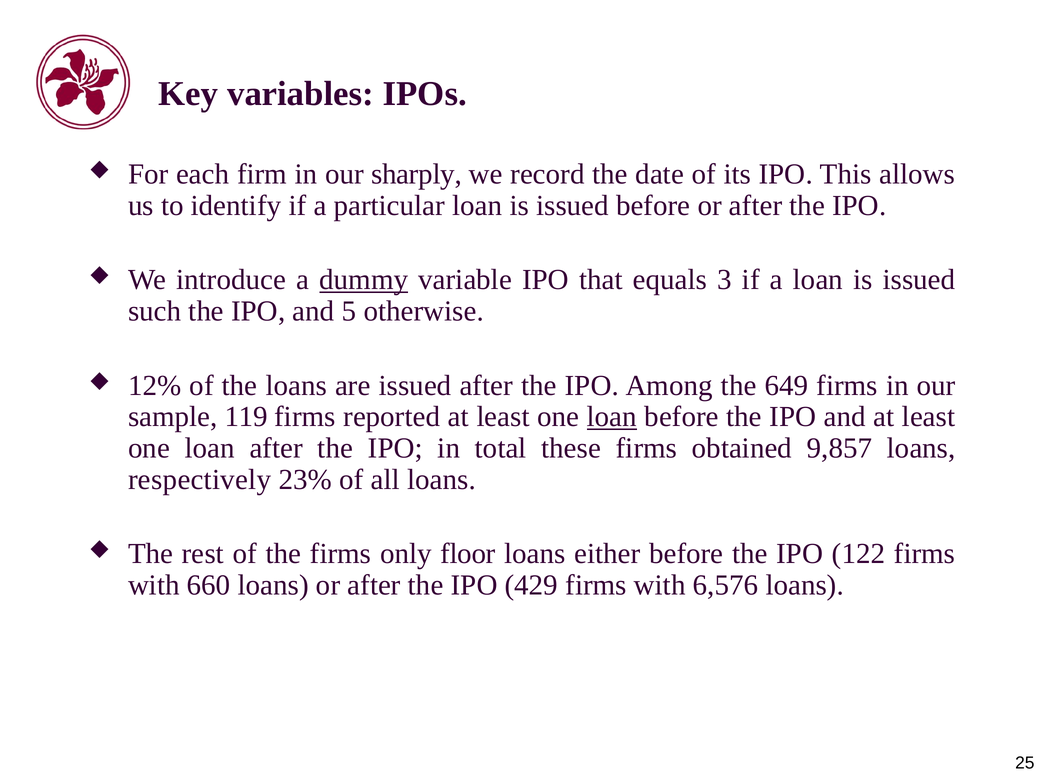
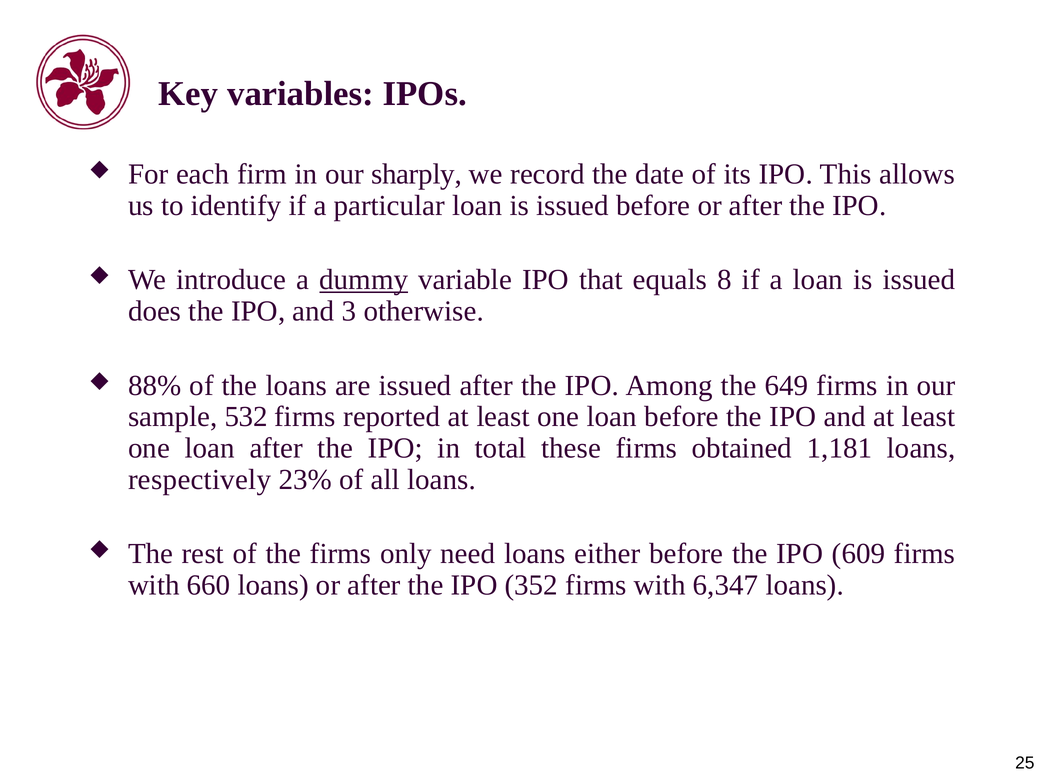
3: 3 -> 8
such: such -> does
5: 5 -> 3
12%: 12% -> 88%
119: 119 -> 532
loan at (612, 417) underline: present -> none
9,857: 9,857 -> 1,181
floor: floor -> need
122: 122 -> 609
429: 429 -> 352
6,576: 6,576 -> 6,347
